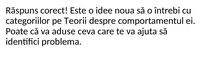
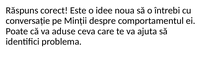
categoriilor: categoriilor -> conversație
Teorii: Teorii -> Minții
